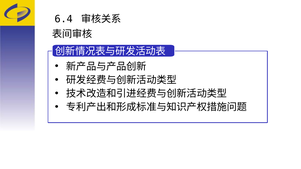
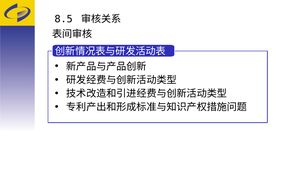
6.4: 6.4 -> 8.5
